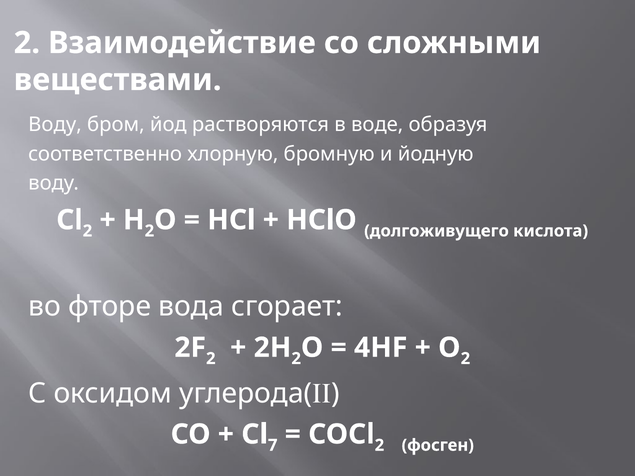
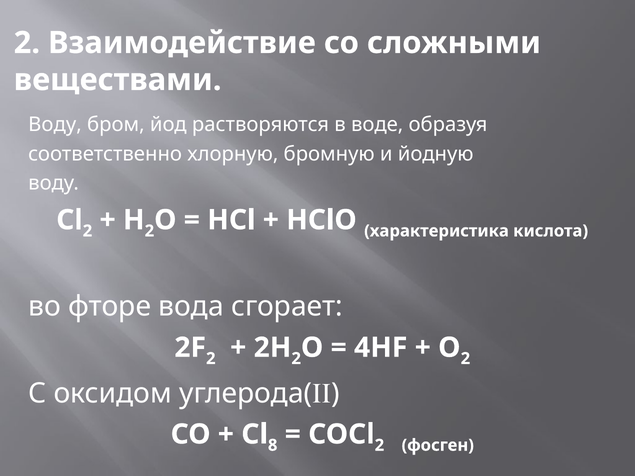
долгоживущего: долгоживущего -> характеристика
7: 7 -> 8
